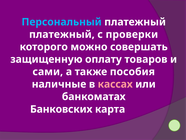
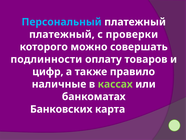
защищенную: защищенную -> подлинности
сами: сами -> цифр
пособия: пособия -> правило
кассах colour: pink -> light green
